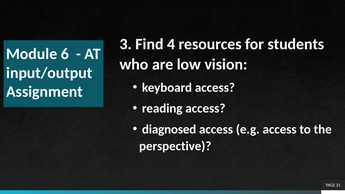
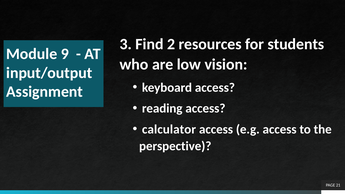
4: 4 -> 2
6: 6 -> 9
diagnosed: diagnosed -> calculator
